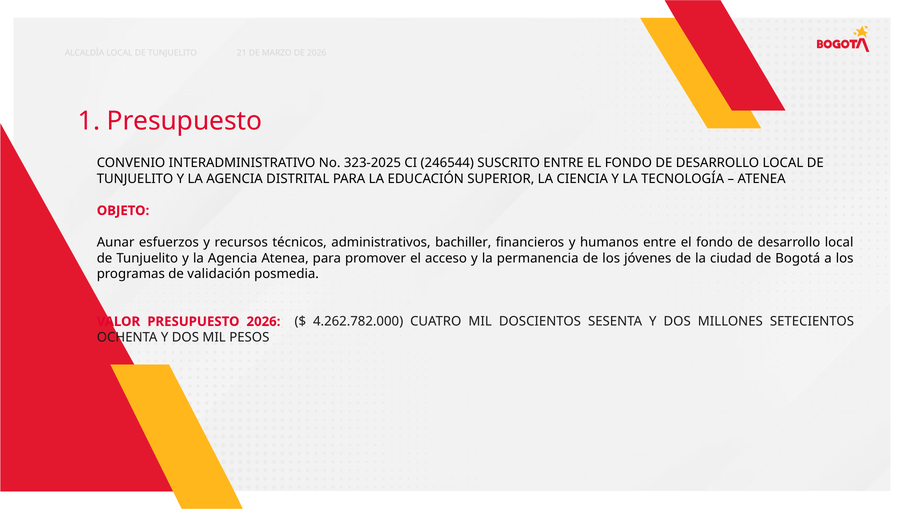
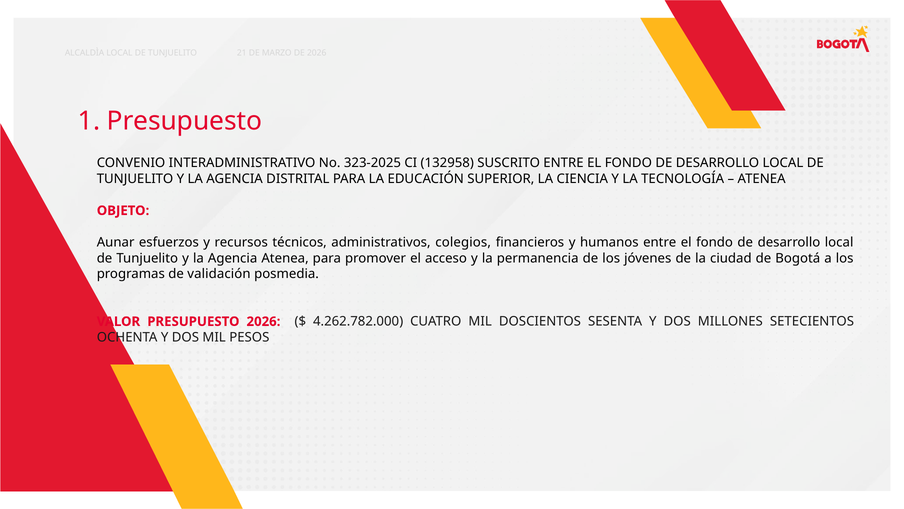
246544: 246544 -> 132958
bachiller: bachiller -> colegios
